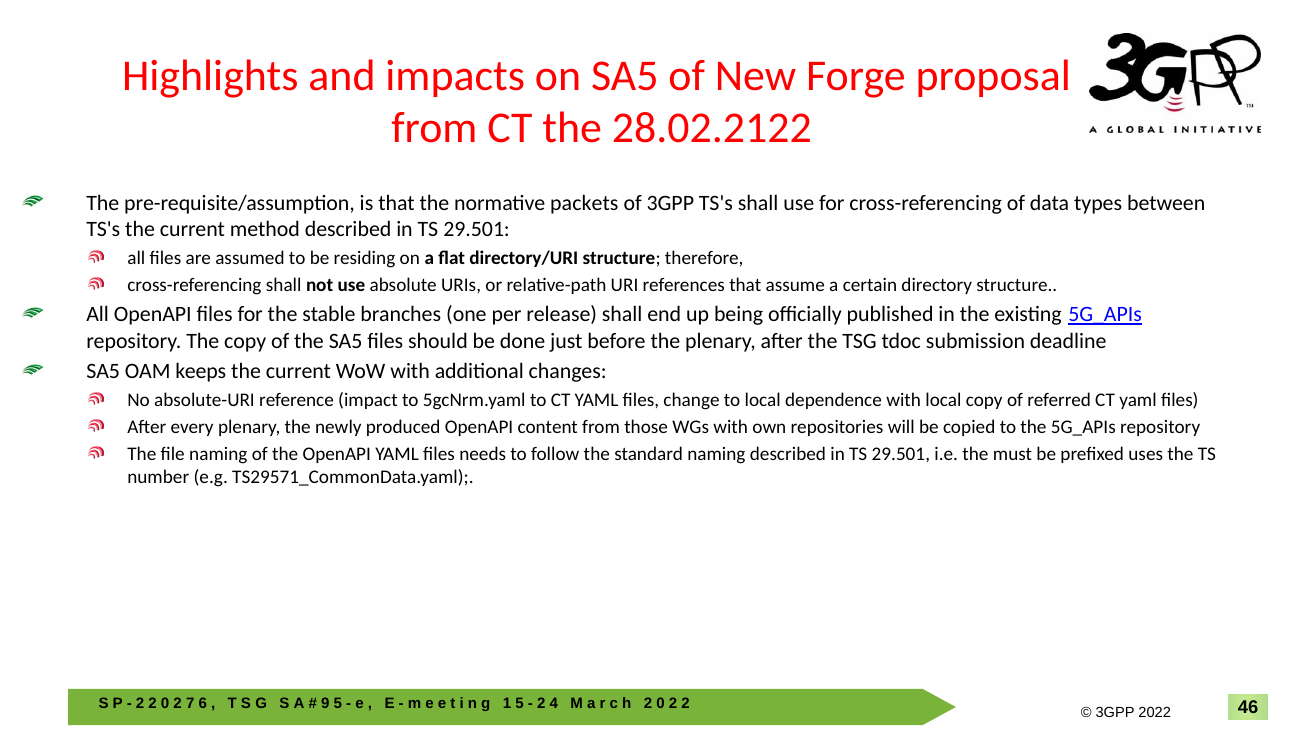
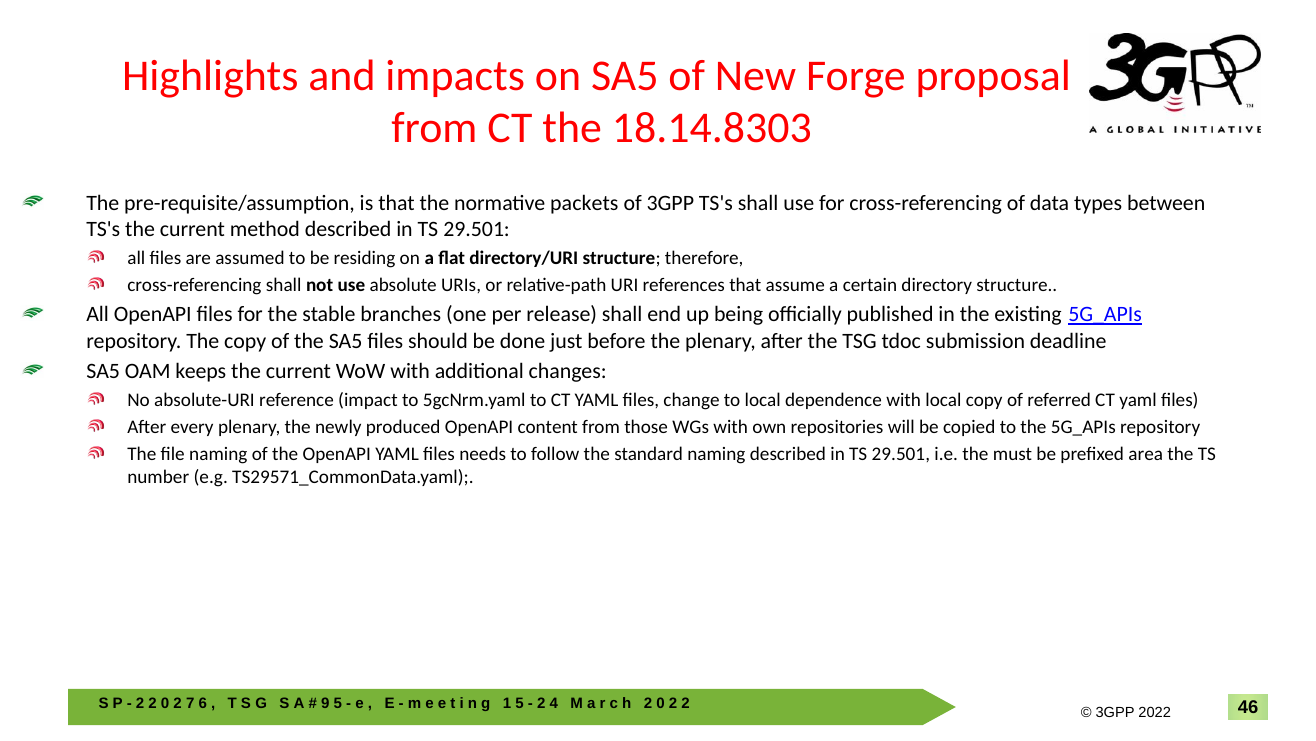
28.02.2122: 28.02.2122 -> 18.14.8303
uses: uses -> area
